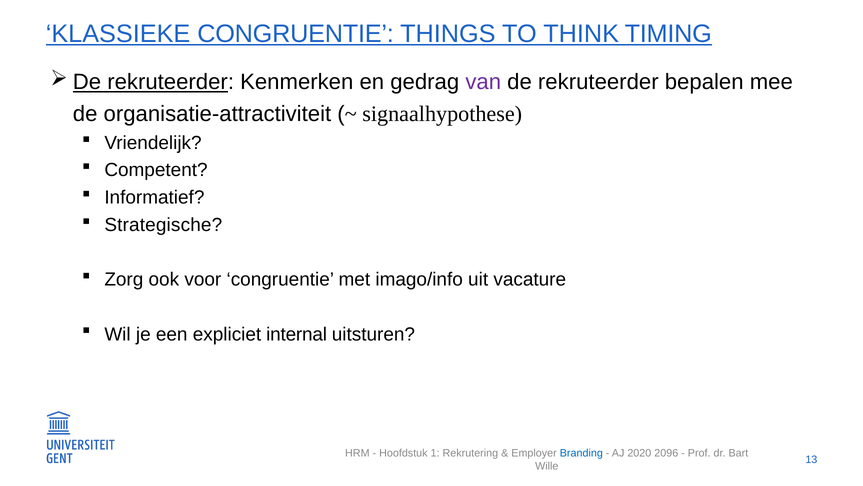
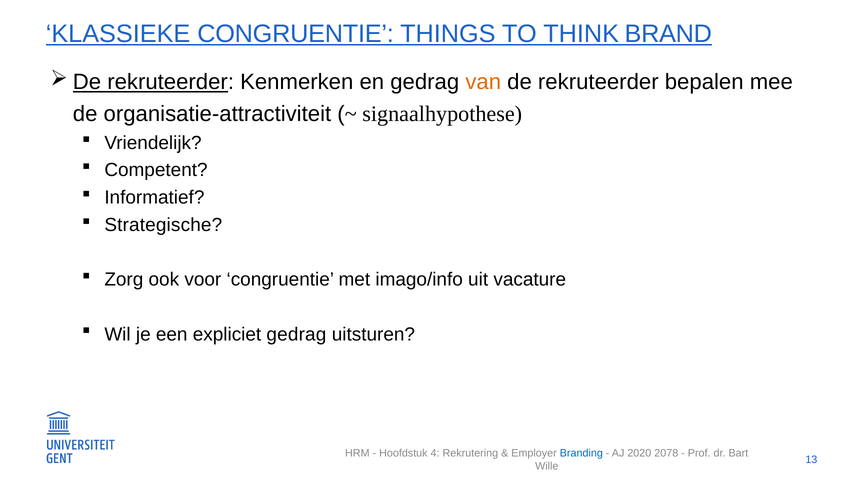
TIMING: TIMING -> BRAND
van colour: purple -> orange
expliciet internal: internal -> gedrag
1: 1 -> 4
2096: 2096 -> 2078
